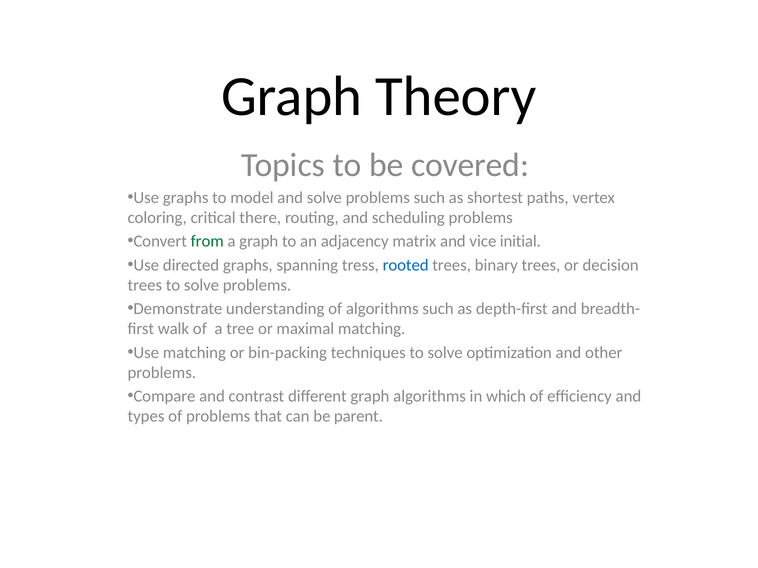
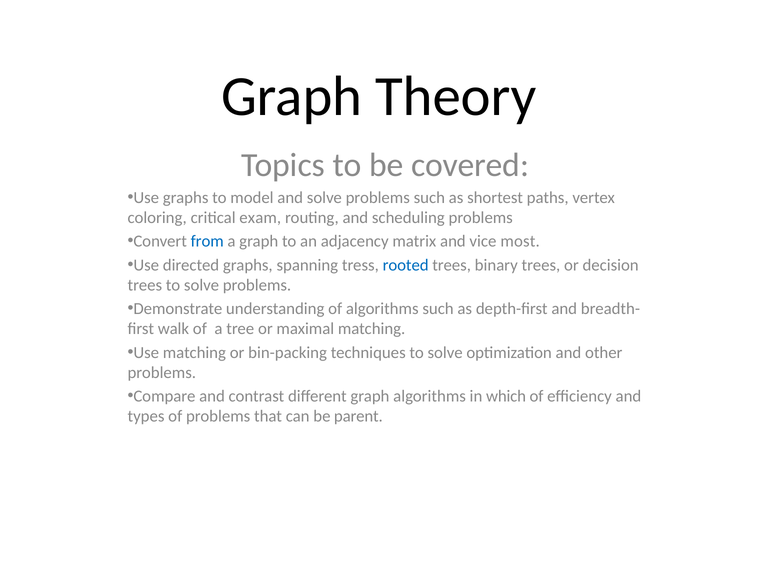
there: there -> exam
from colour: green -> blue
initial: initial -> most
